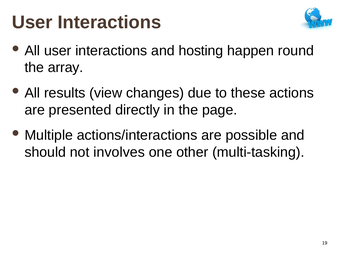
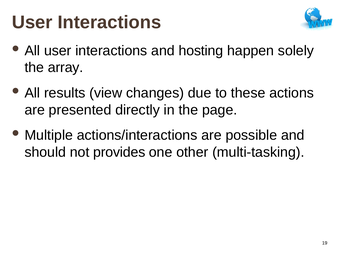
round: round -> solely
involves: involves -> provides
